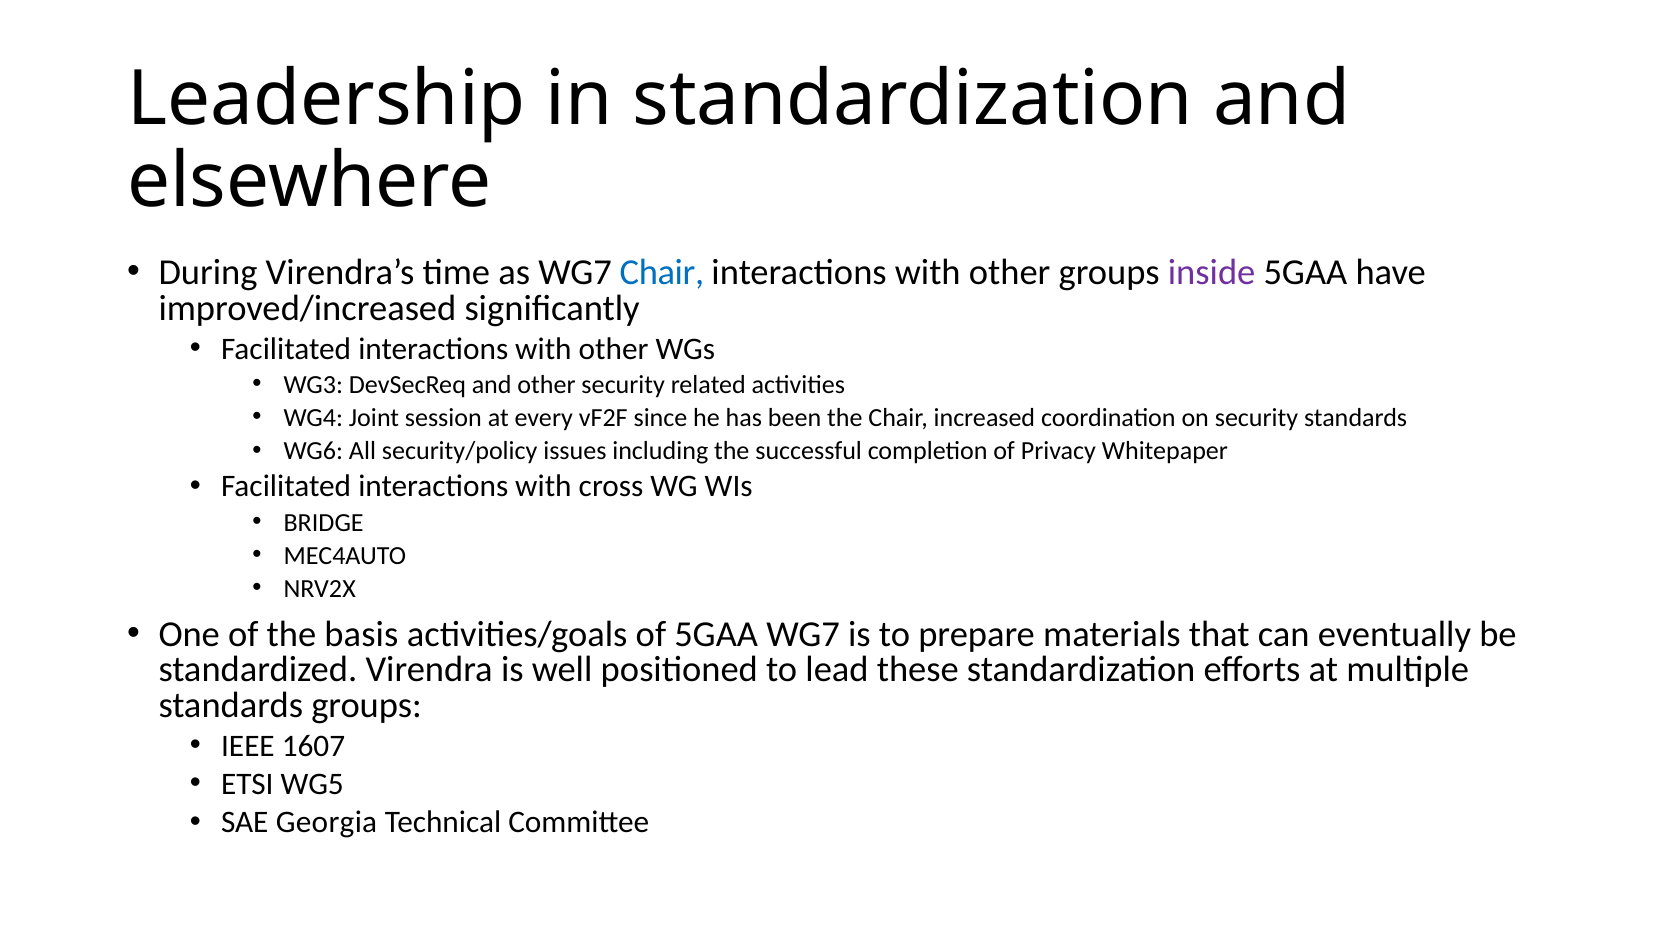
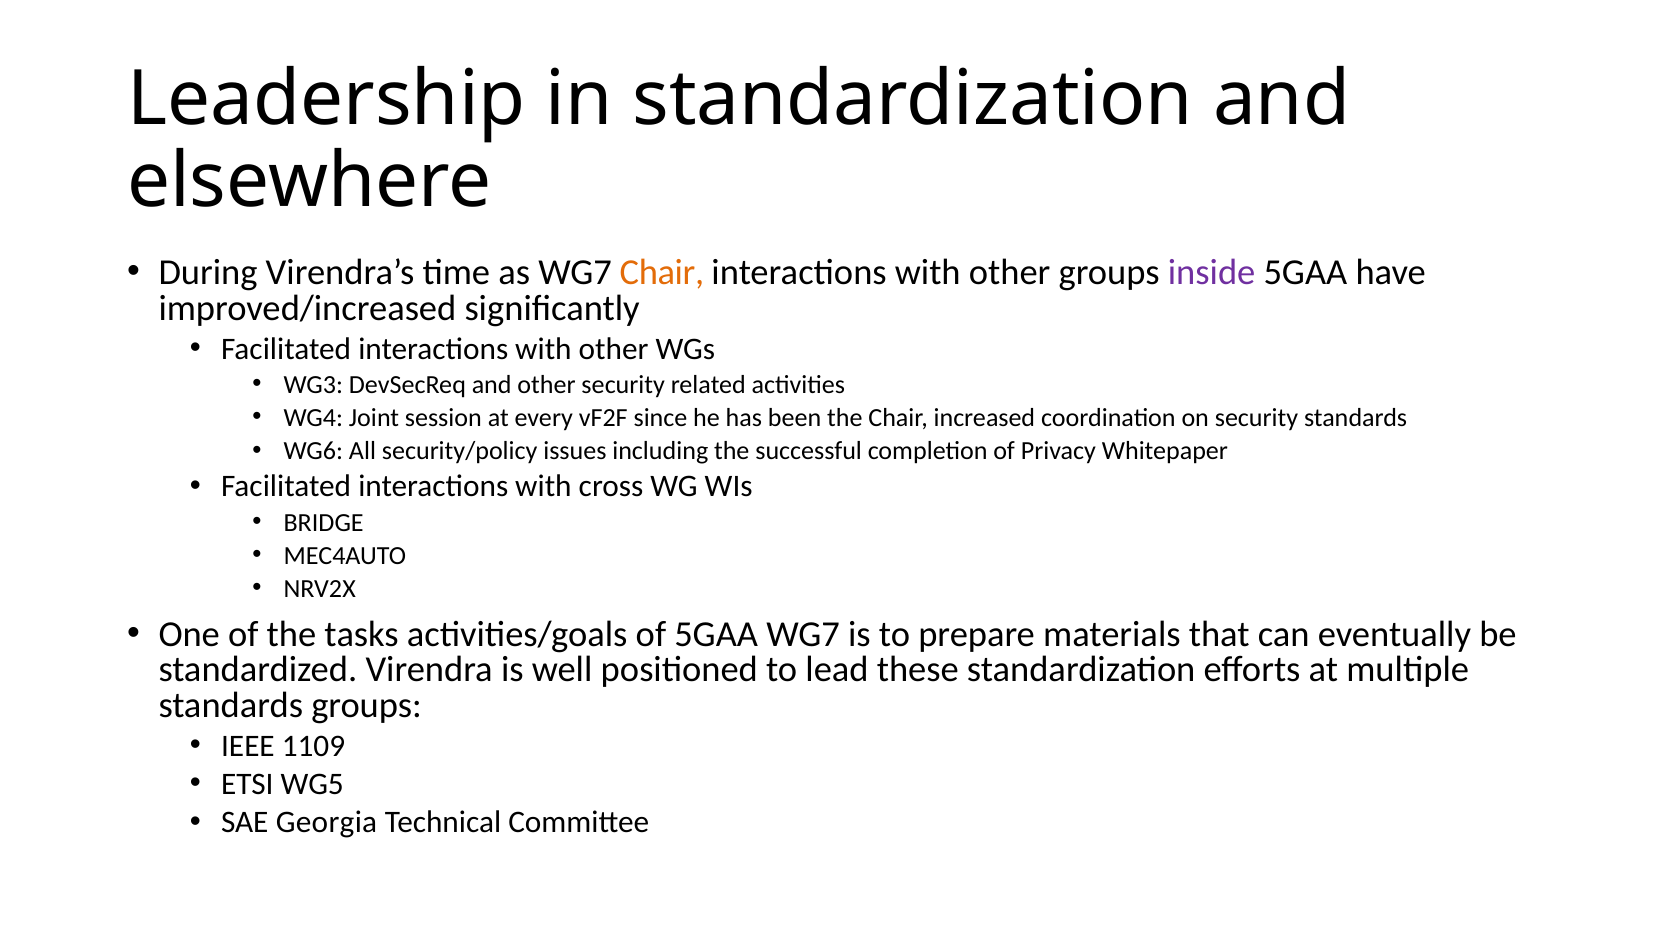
Chair at (662, 272) colour: blue -> orange
basis: basis -> tasks
1607: 1607 -> 1109
